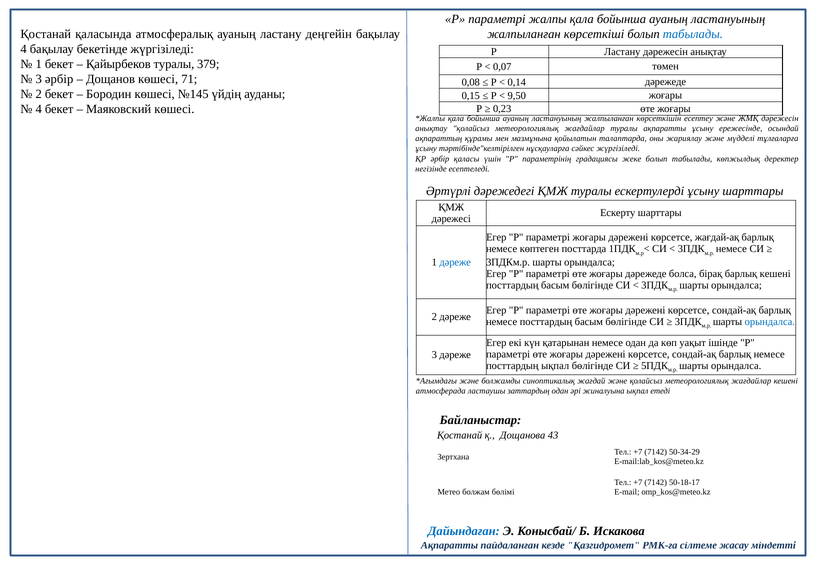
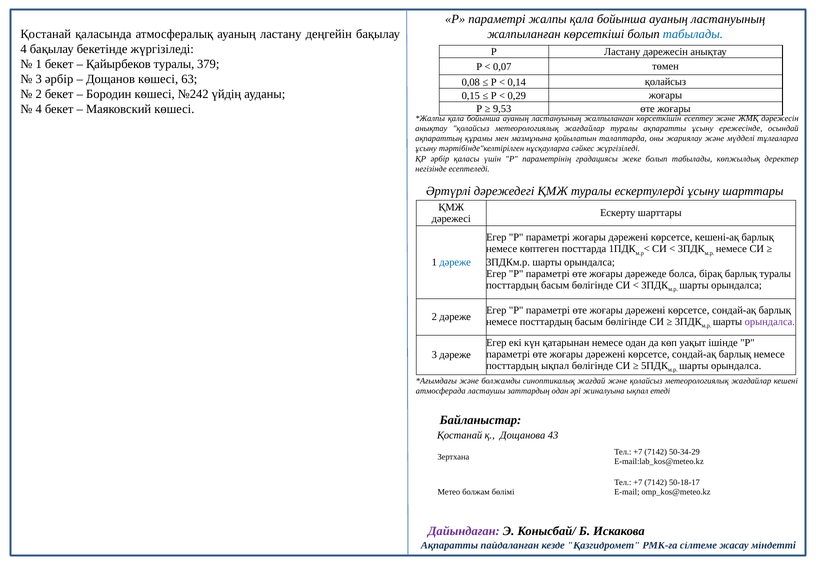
71: 71 -> 63
0,14 дәрежеде: дәрежеде -> қолайсыз
№145: №145 -> №242
9,50: 9,50 -> 0,29
0,23: 0,23 -> 9,53
жағдай-ақ: жағдай-ақ -> кешені-ақ
барлық кешені: кешені -> туралы
орындалса at (770, 322) colour: blue -> purple
Дайындаған colour: blue -> purple
